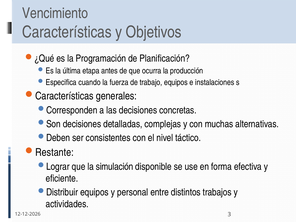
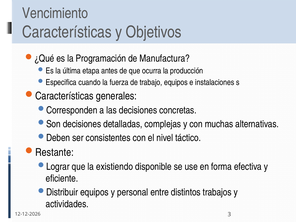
Planificación: Planificación -> Manufactura
simulación: simulación -> existiendo
